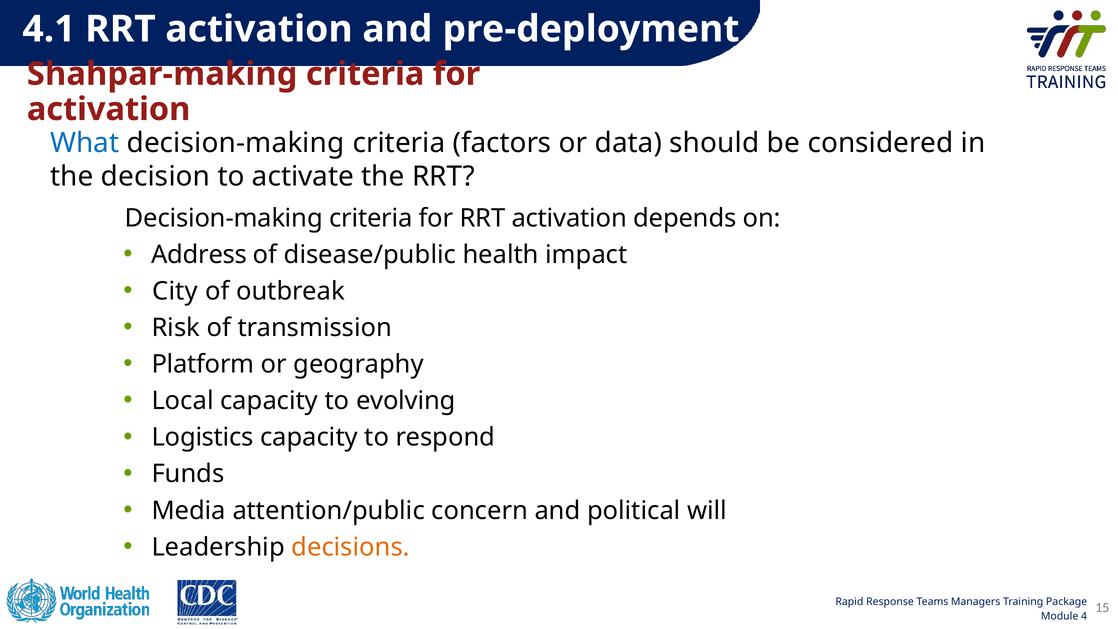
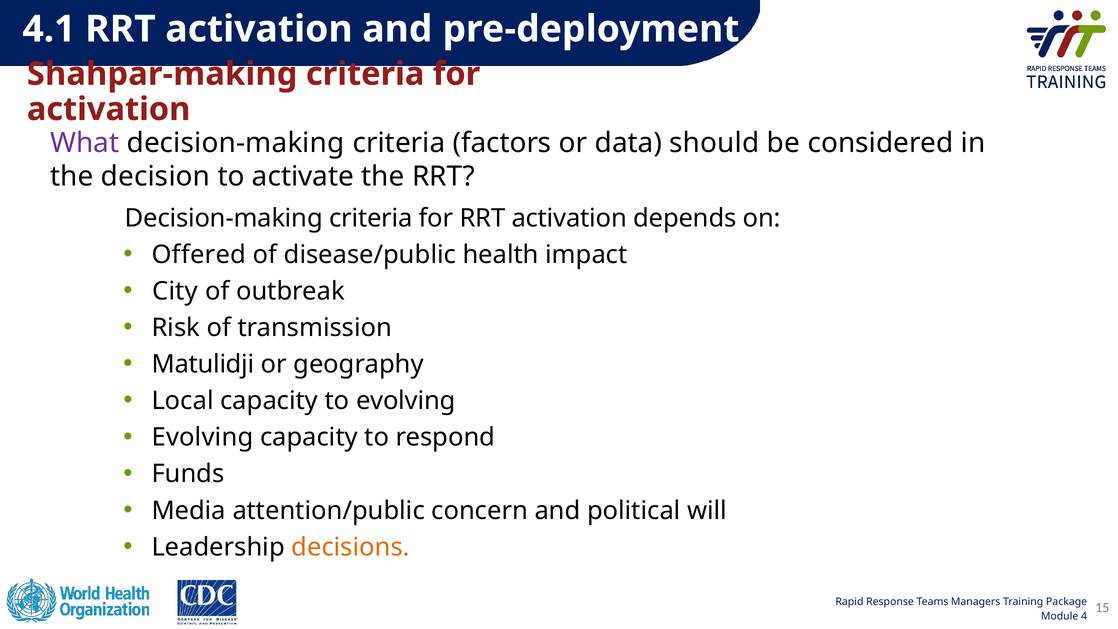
What colour: blue -> purple
Address: Address -> Offered
Platform: Platform -> Matulidji
Logistics at (203, 437): Logistics -> Evolving
